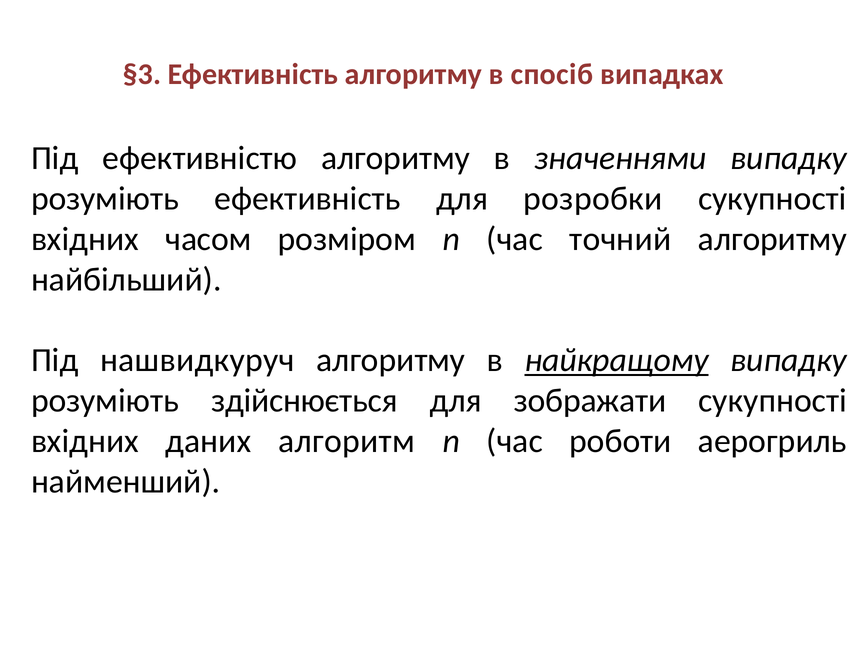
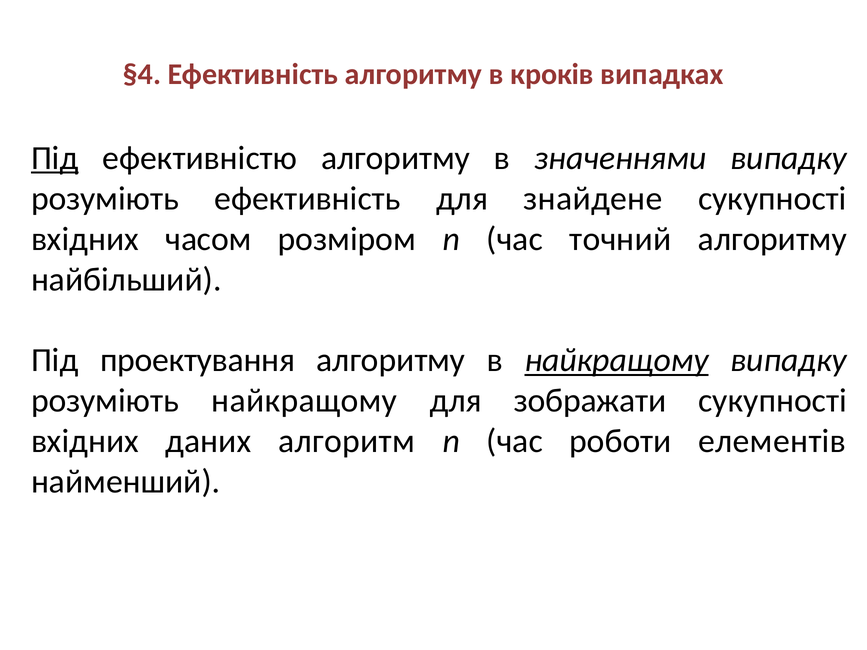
§3: §3 -> §4
спосіб: спосіб -> кроків
Під at (55, 158) underline: none -> present
розробки: розробки -> знайдене
нашвидкуруч: нашвидкуруч -> проектування
розуміють здійснюється: здійснюється -> найкращому
аерогриль: аерогриль -> елементів
